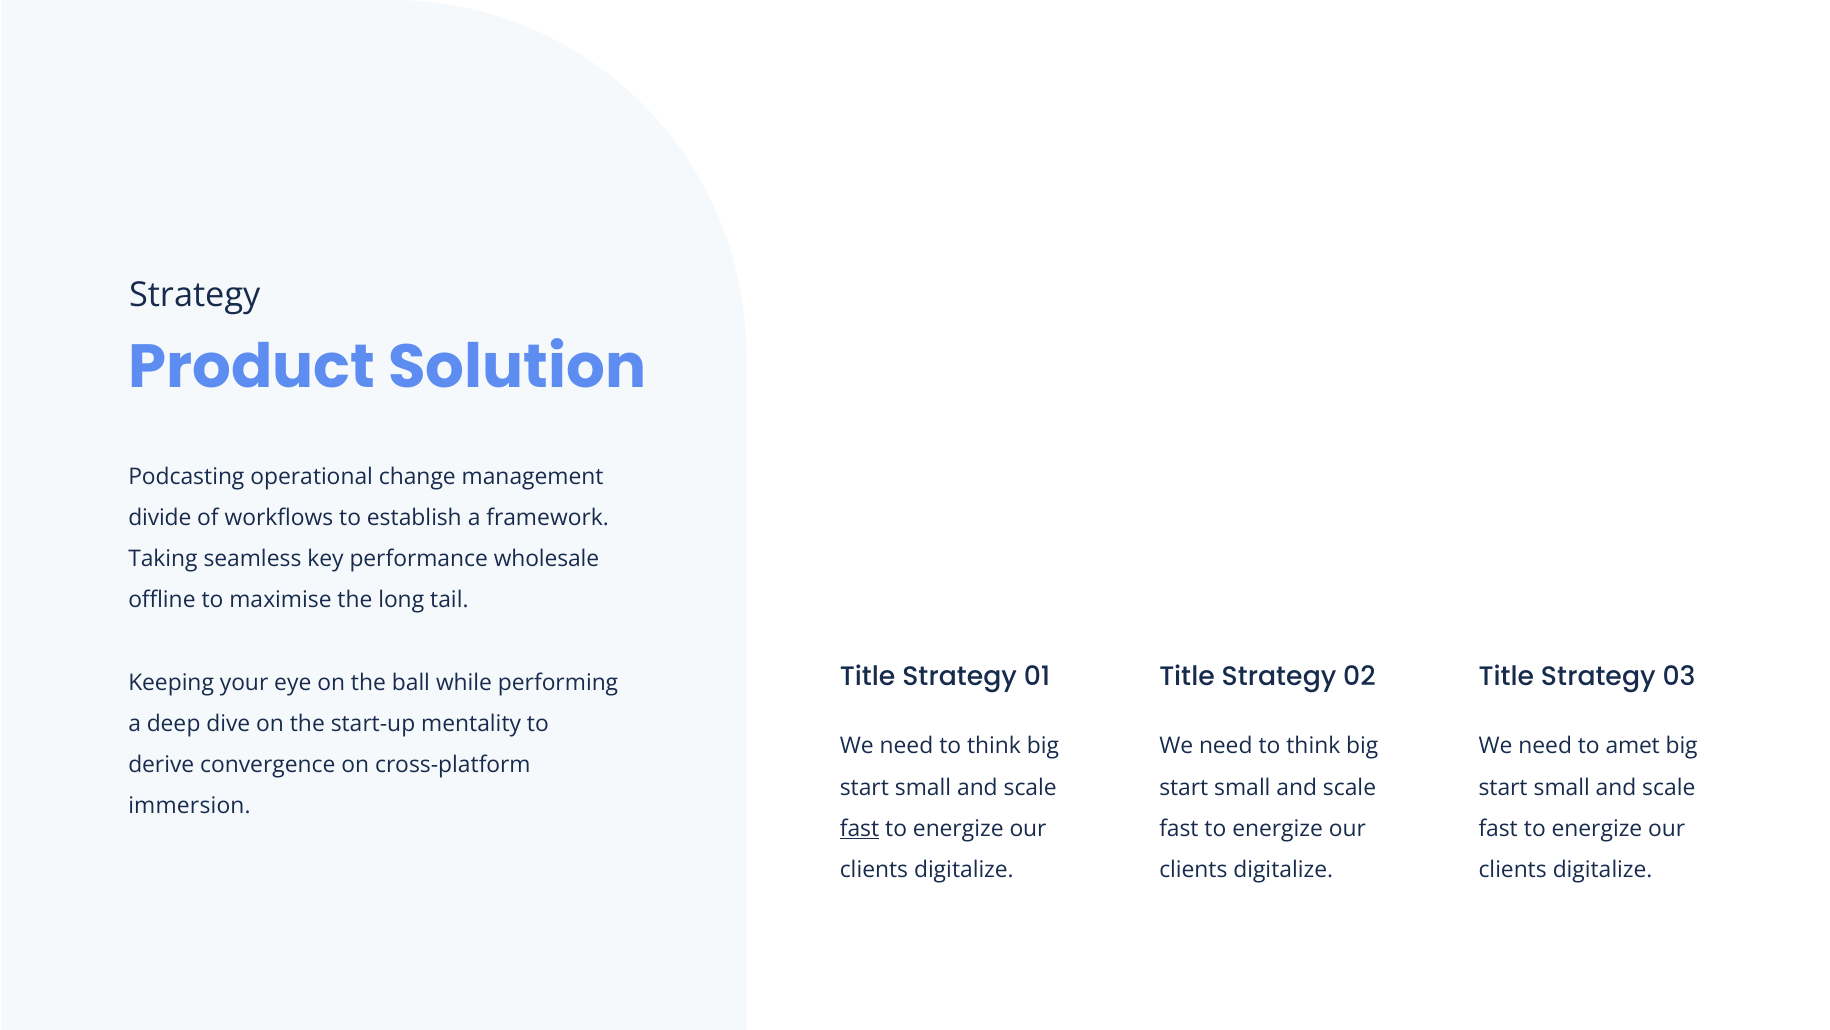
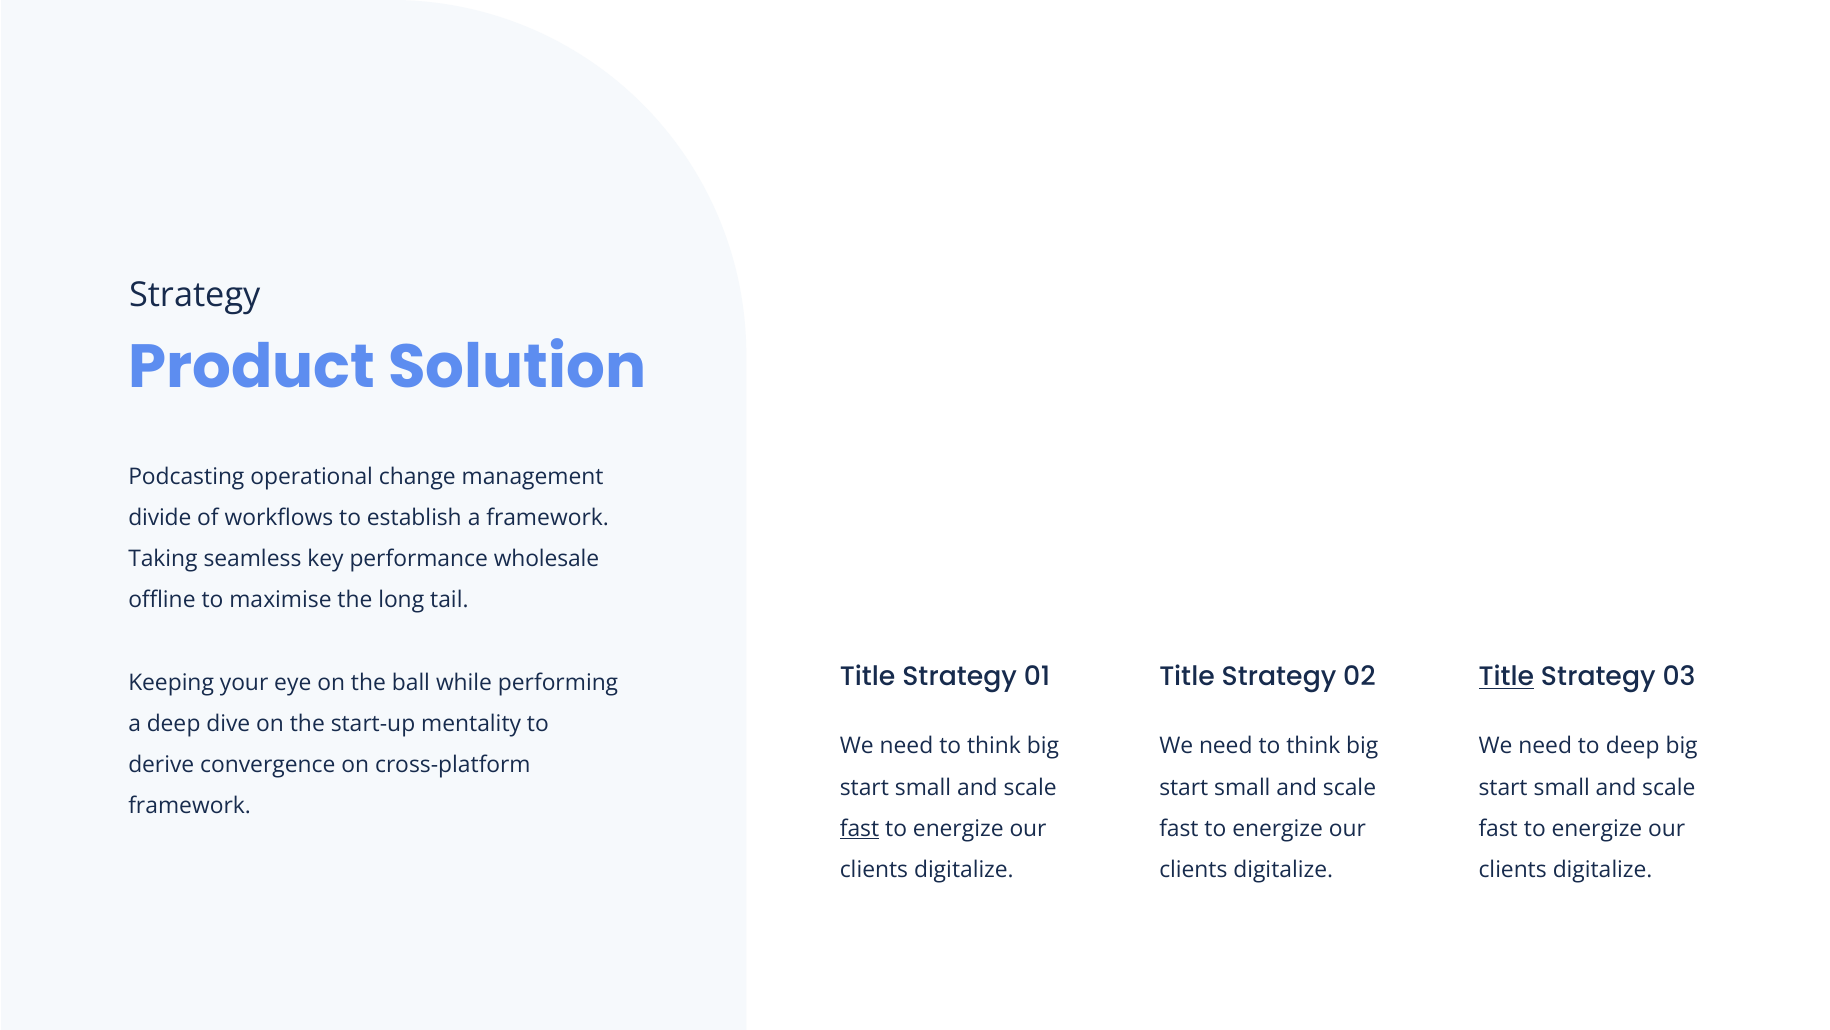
Title at (1506, 677) underline: none -> present
to amet: amet -> deep
immersion at (189, 806): immersion -> framework
